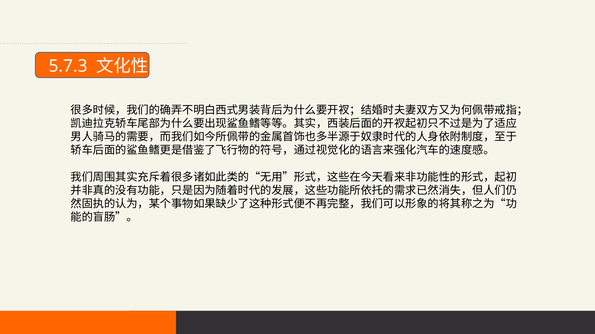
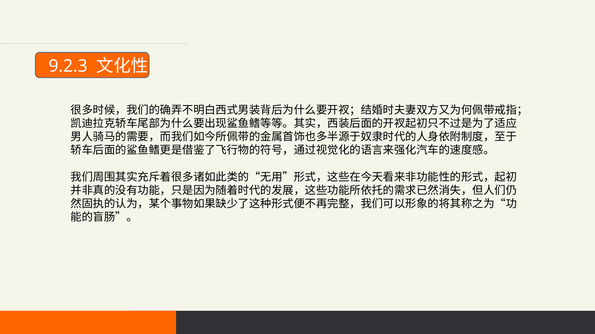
5.7.3: 5.7.3 -> 9.2.3
